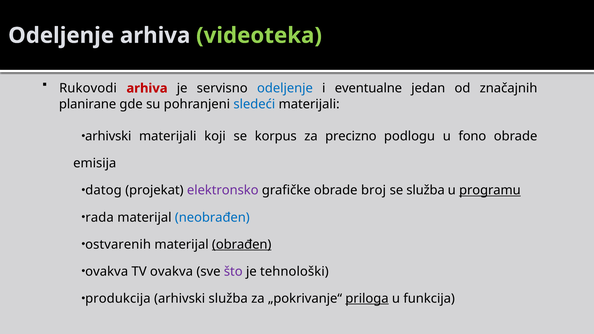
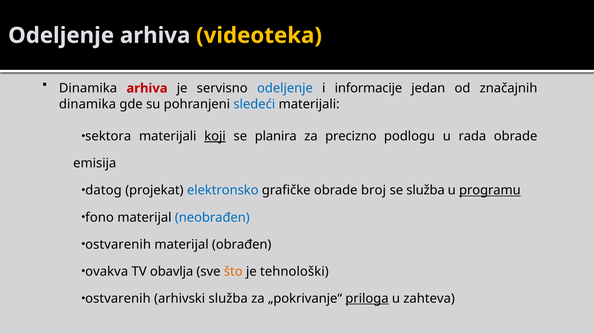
videoteka colour: light green -> yellow
Rukovodi at (88, 88): Rukovodi -> Dinamika
eventualne: eventualne -> informacije
planirane at (88, 104): planirane -> dinamika
arhivski at (108, 136): arhivski -> sektora
koji underline: none -> present
korpus: korpus -> planira
fono: fono -> rada
elektronsko colour: purple -> blue
rada: rada -> fono
obrađen underline: present -> none
TV ovakva: ovakva -> obavlja
što colour: purple -> orange
produkcija at (118, 299): produkcija -> ostvarenih
funkcija: funkcija -> zahteva
